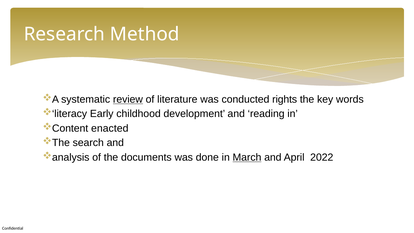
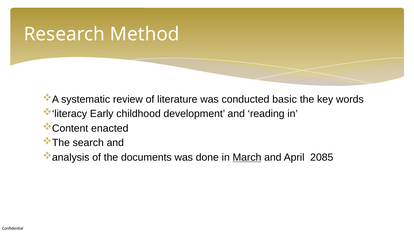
review underline: present -> none
rights: rights -> basic
2022: 2022 -> 2085
